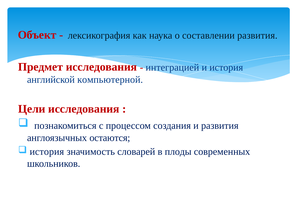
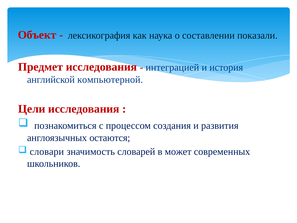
составлении развития: развития -> показали
история at (47, 152): история -> словари
плоды: плоды -> может
